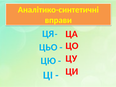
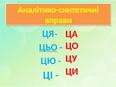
ЦЬО underline: none -> present
